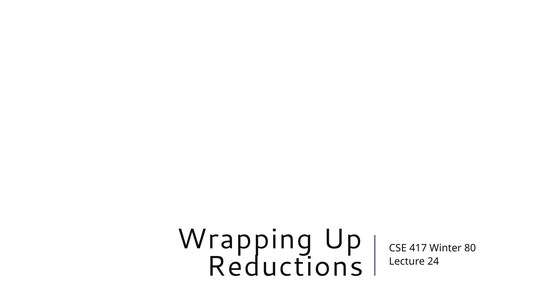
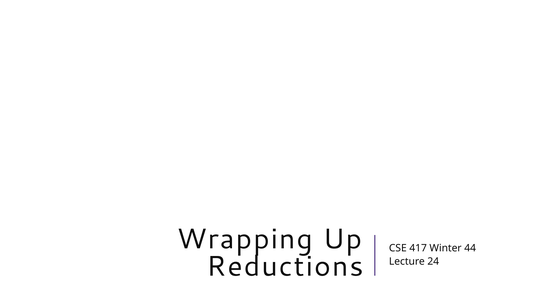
80: 80 -> 44
